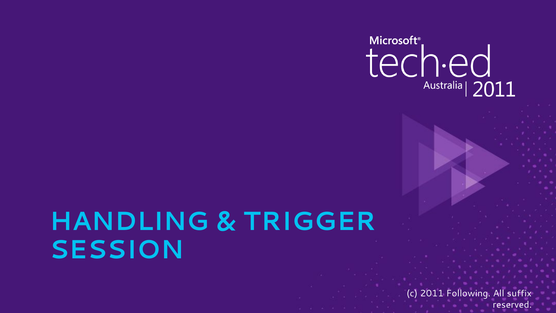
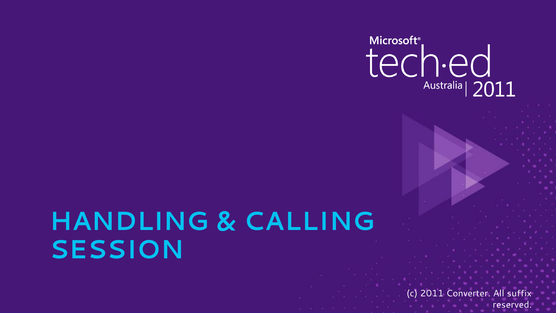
TRIGGER: TRIGGER -> CALLING
Following: Following -> Converter
